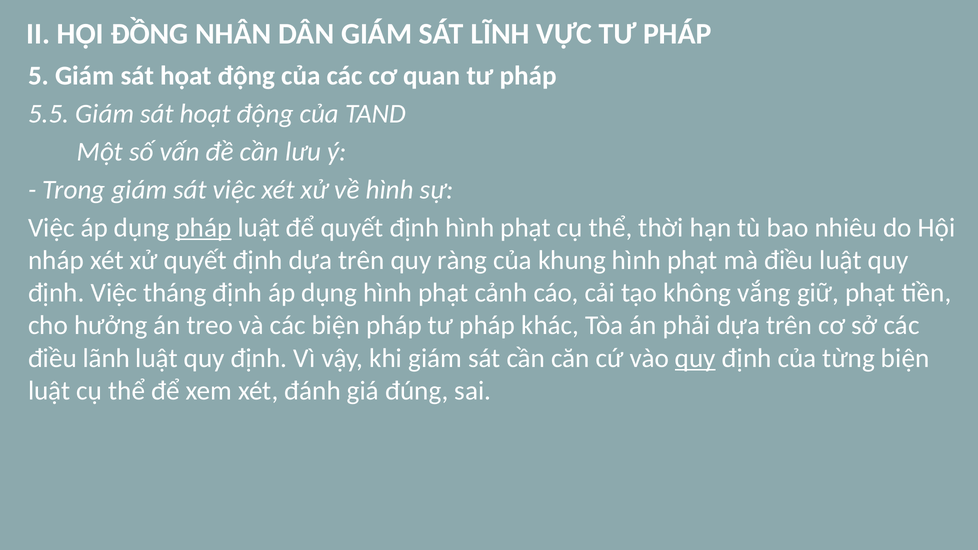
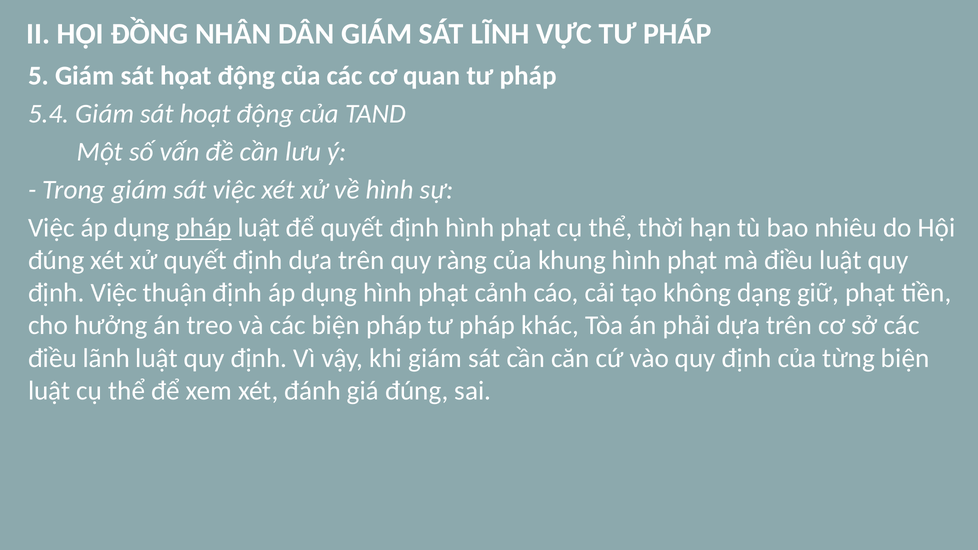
5.5: 5.5 -> 5.4
nháp at (56, 260): nháp -> đúng
tháng: tháng -> thuận
vắng: vắng -> dạng
quy at (695, 358) underline: present -> none
